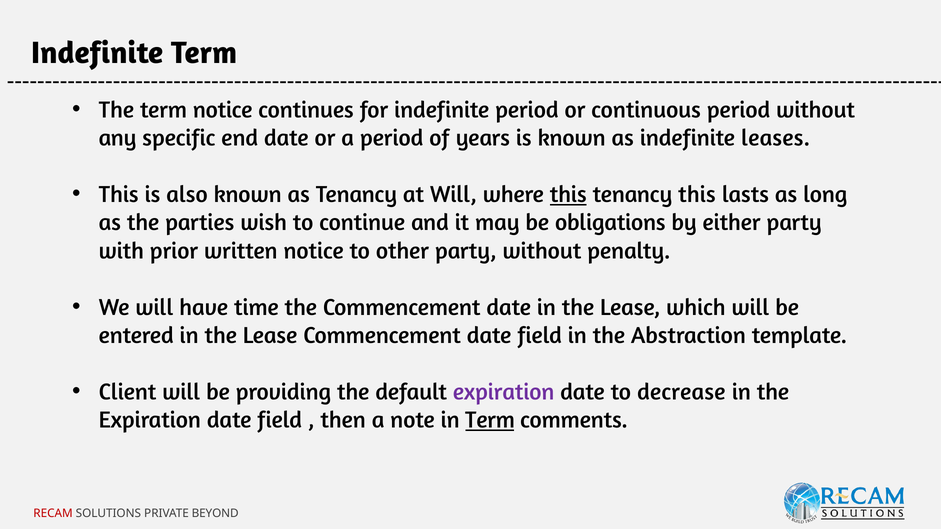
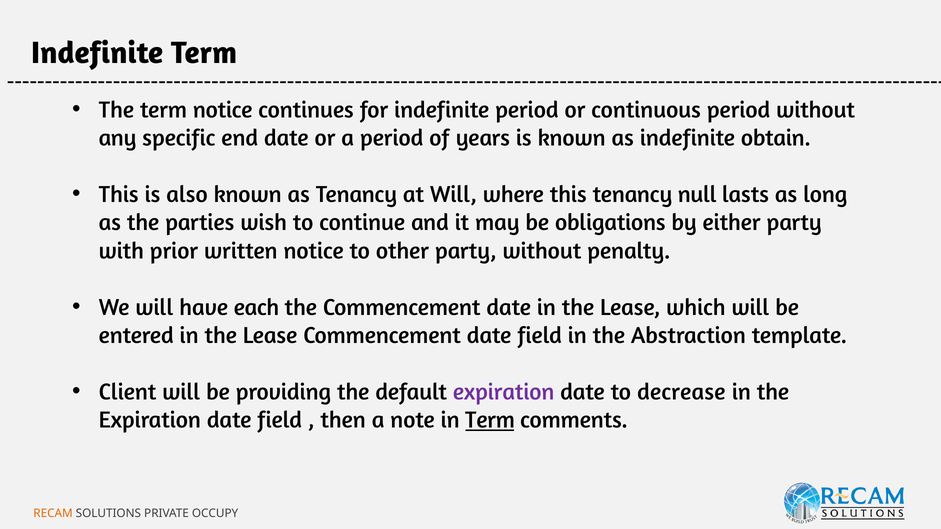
leases: leases -> obtain
this at (568, 195) underline: present -> none
tenancy this: this -> null
time: time -> each
RECAM colour: red -> orange
BEYOND: BEYOND -> OCCUPY
